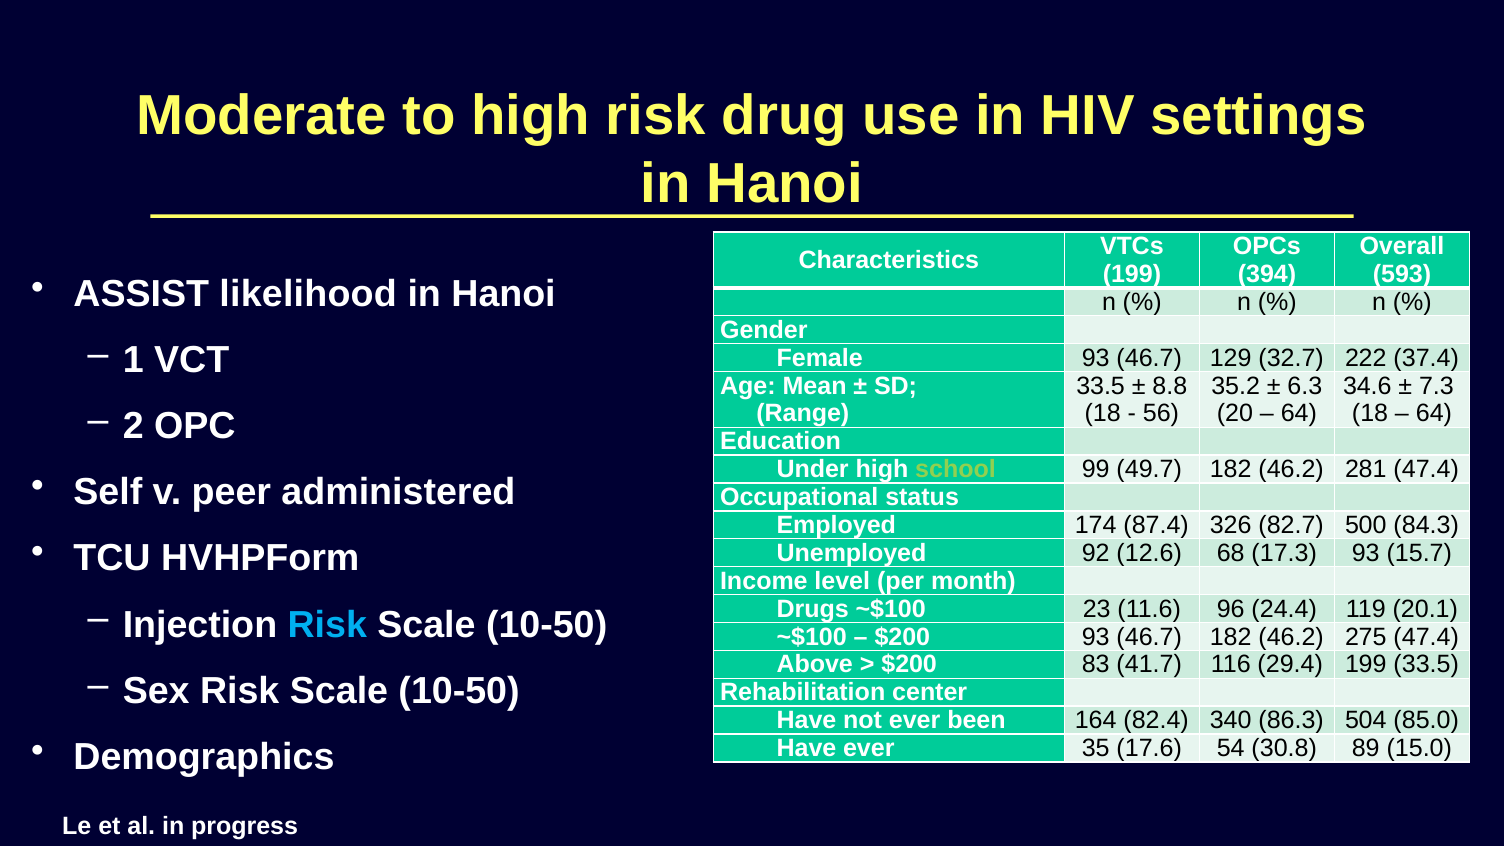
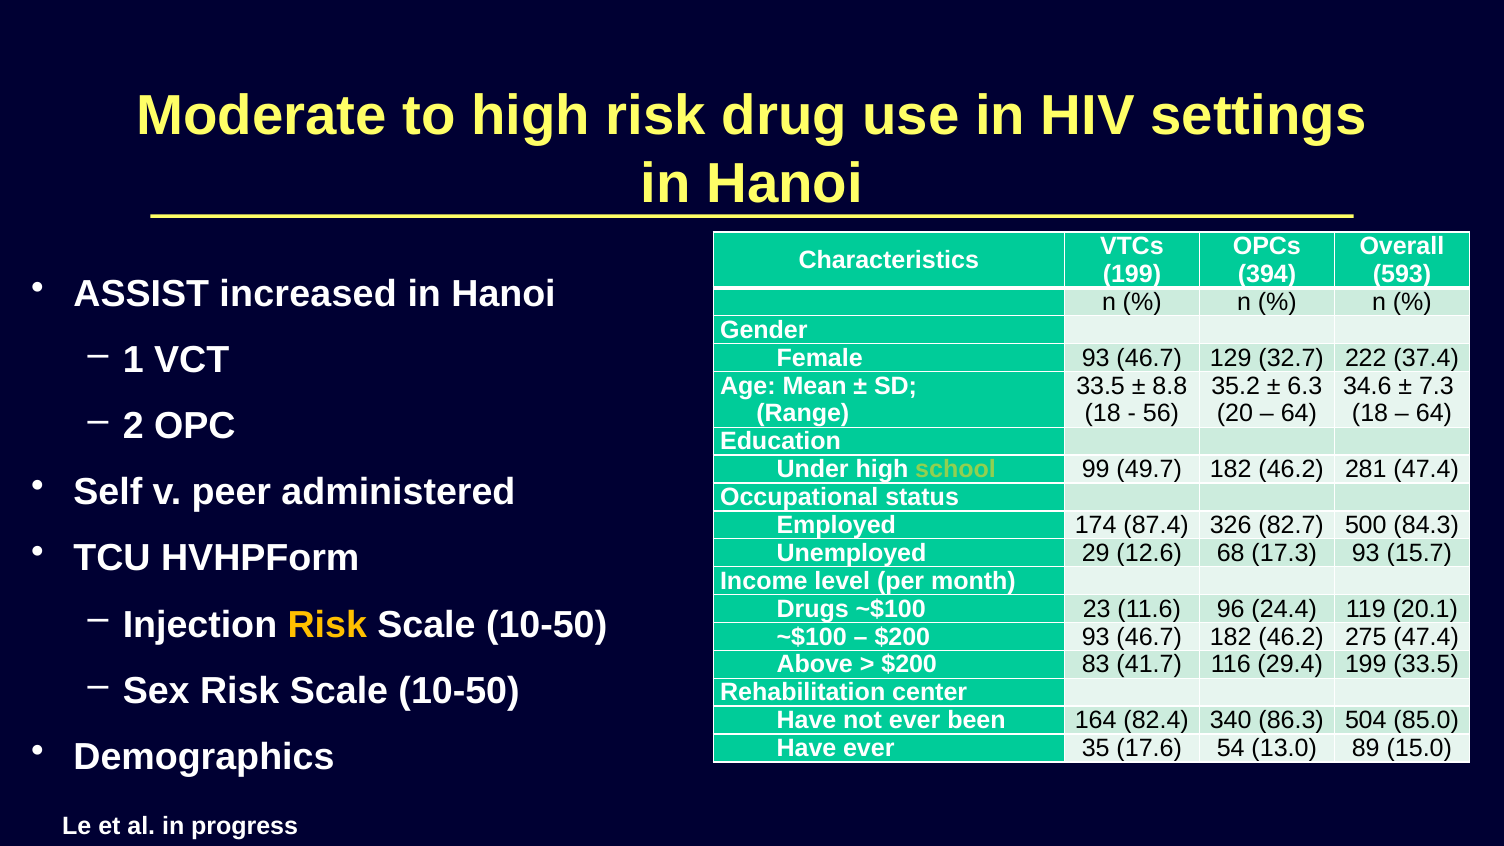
likelihood: likelihood -> increased
92: 92 -> 29
Risk at (327, 625) colour: light blue -> yellow
30.8: 30.8 -> 13.0
